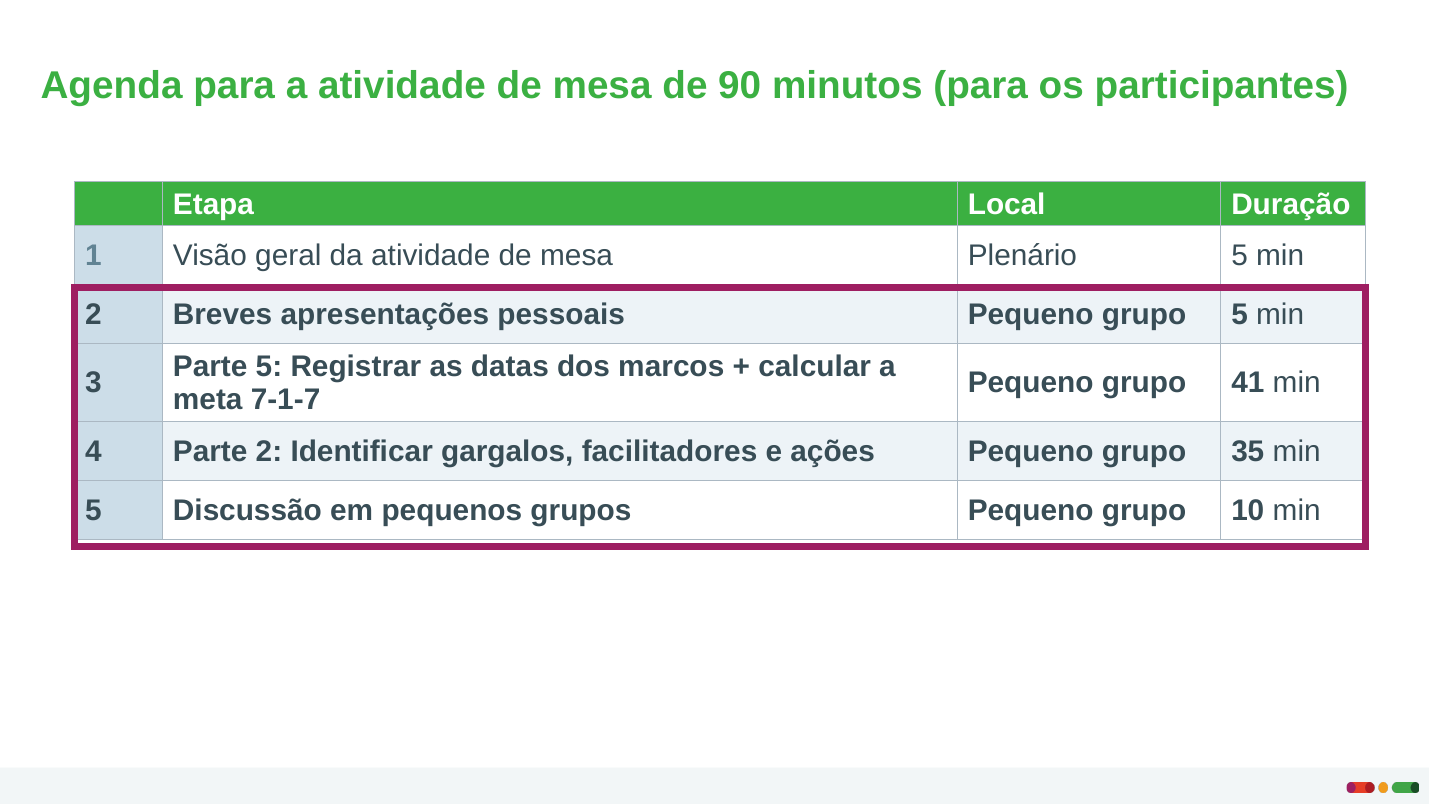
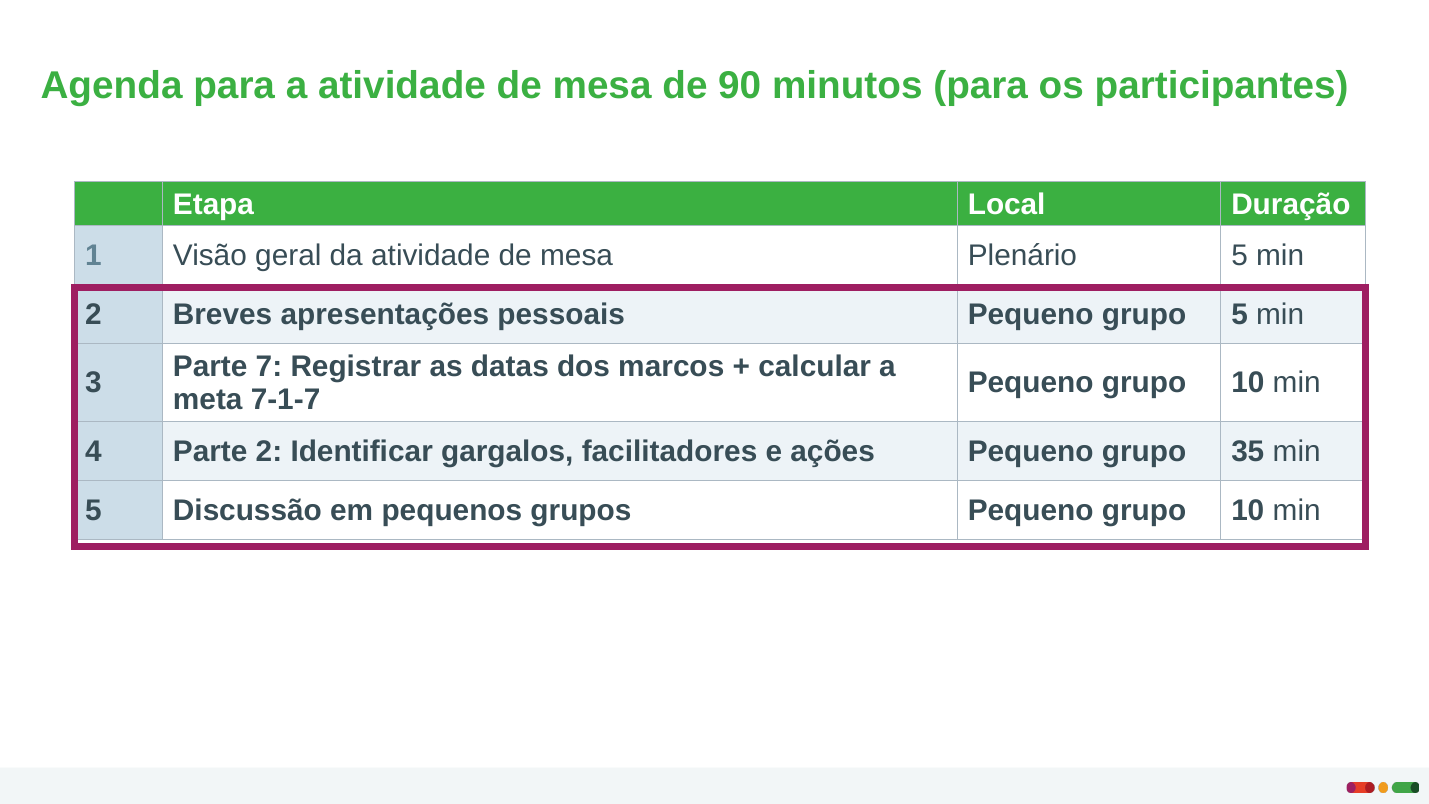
Parte 5: 5 -> 7
41 at (1248, 383): 41 -> 10
